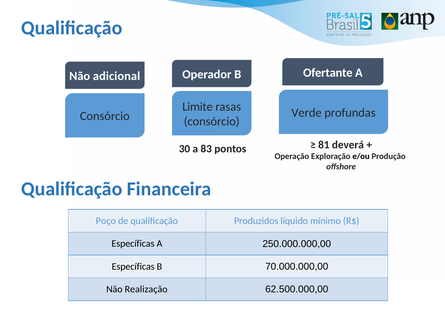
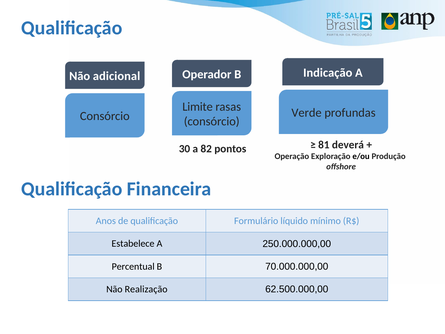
Ofertante: Ofertante -> Indicação
83: 83 -> 82
Poço: Poço -> Anos
Produzidos: Produzidos -> Formulário
Específicas at (133, 244): Específicas -> Estabelece
Específicas at (133, 266): Específicas -> Percentual
